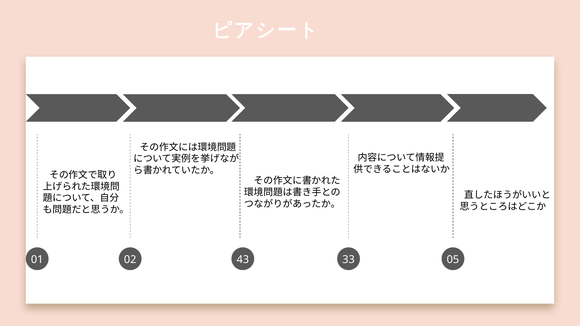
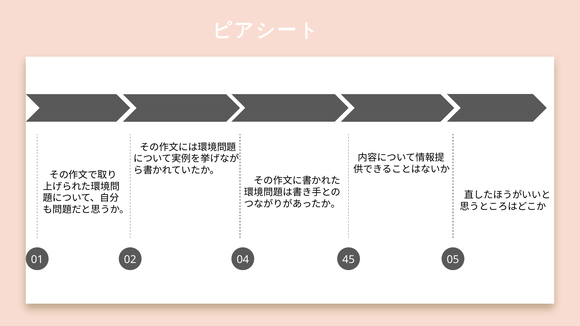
43: 43 -> 04
33: 33 -> 45
